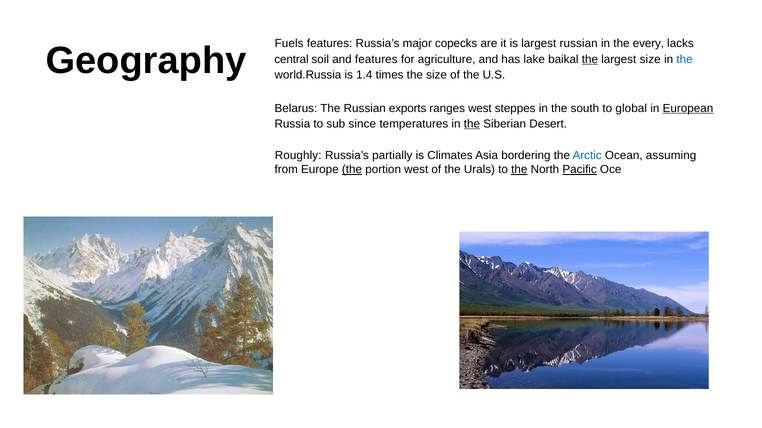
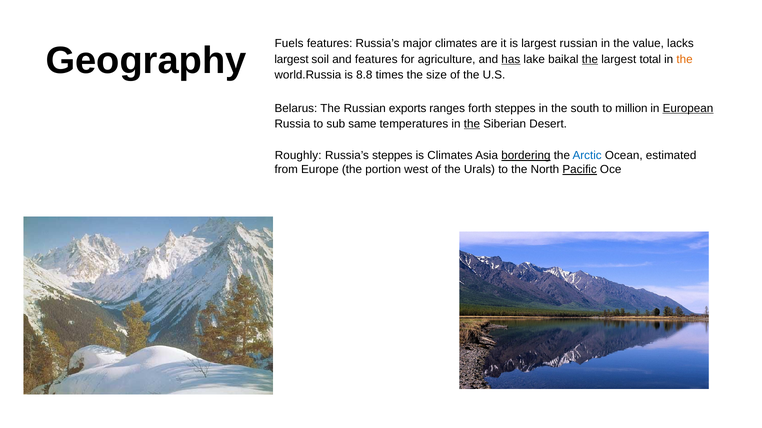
major copecks: copecks -> climates
every: every -> value
central at (291, 59): central -> largest
has underline: none -> present
largest size: size -> total
the at (685, 59) colour: blue -> orange
1.4: 1.4 -> 8.8
ranges west: west -> forth
global: global -> million
since: since -> same
Russia’s partially: partially -> steppes
bordering underline: none -> present
assuming: assuming -> estimated
the at (352, 170) underline: present -> none
the at (519, 170) underline: present -> none
